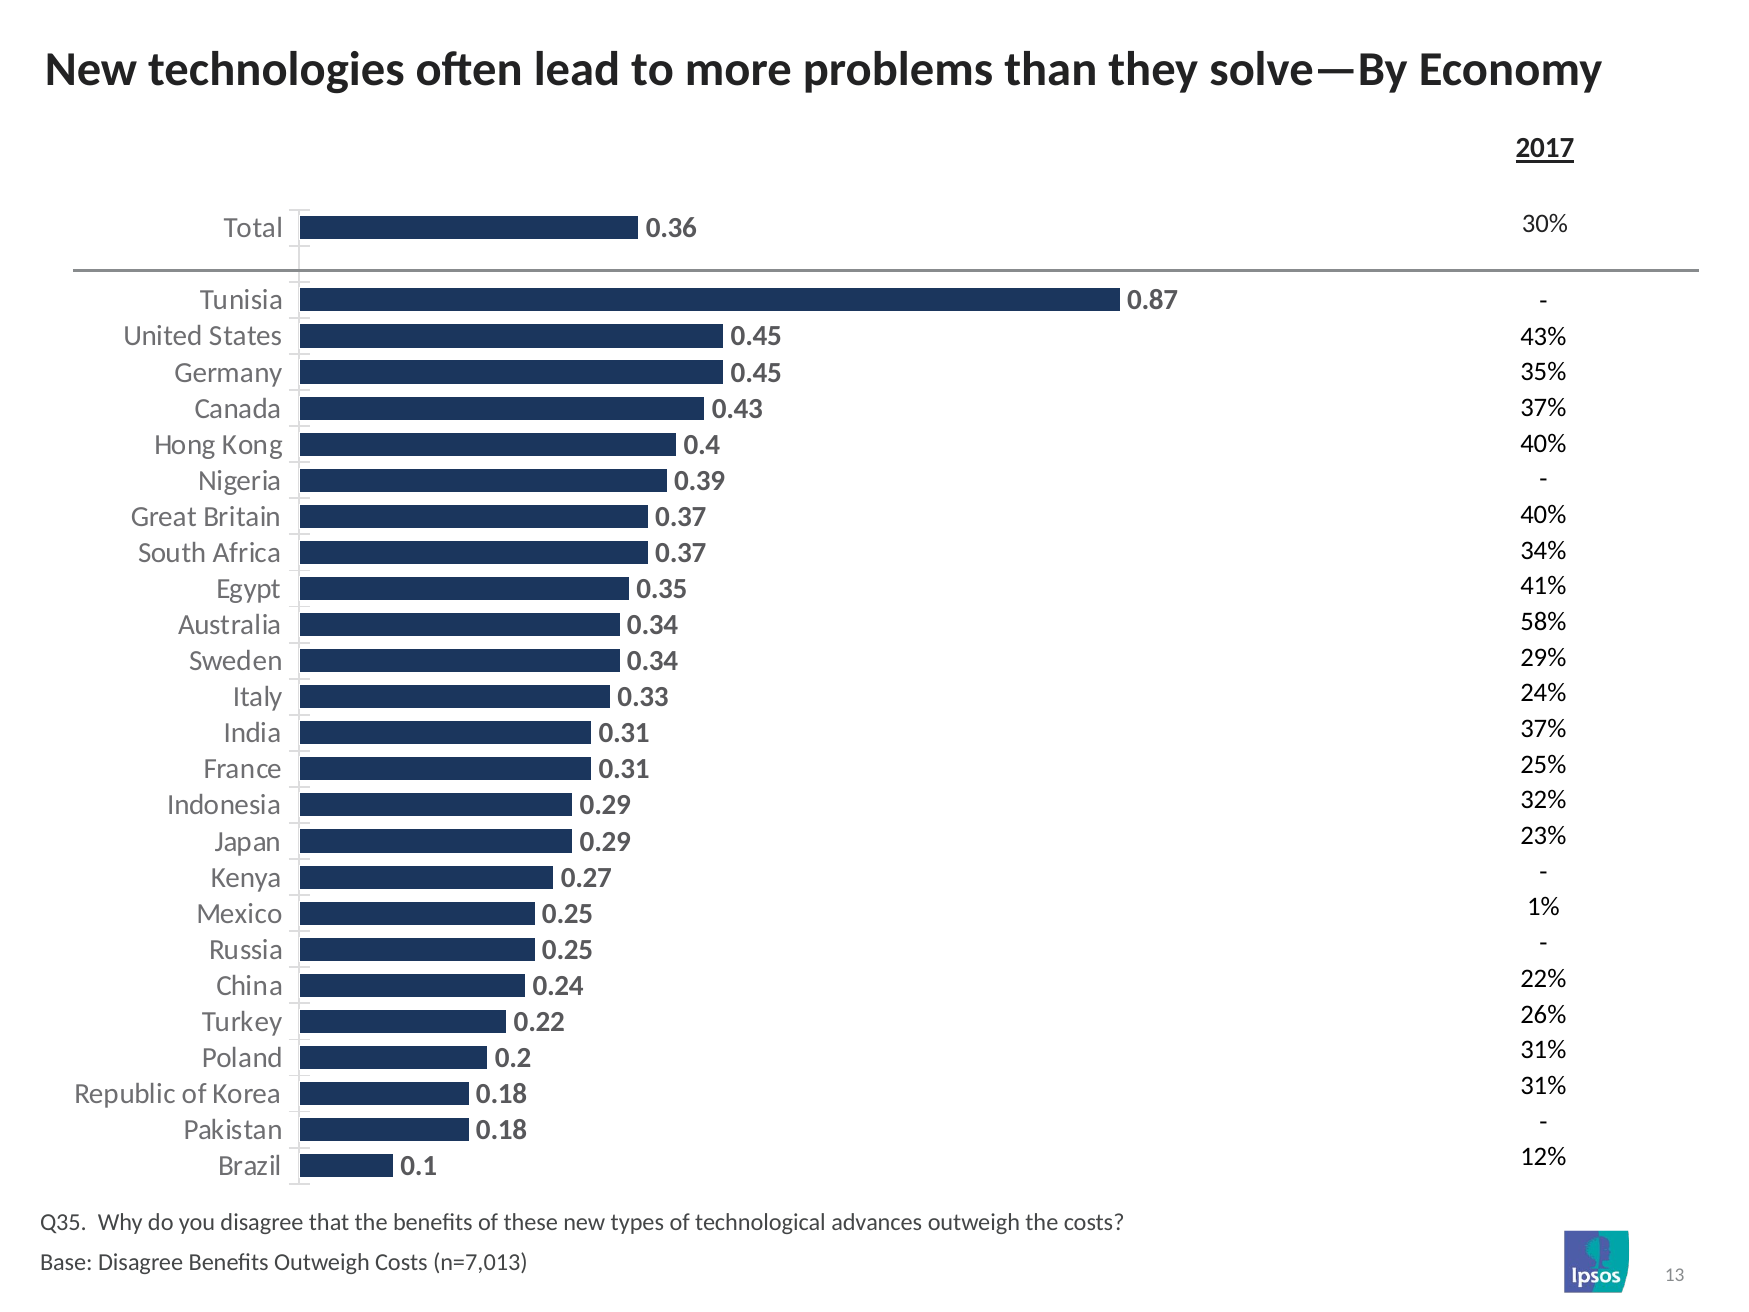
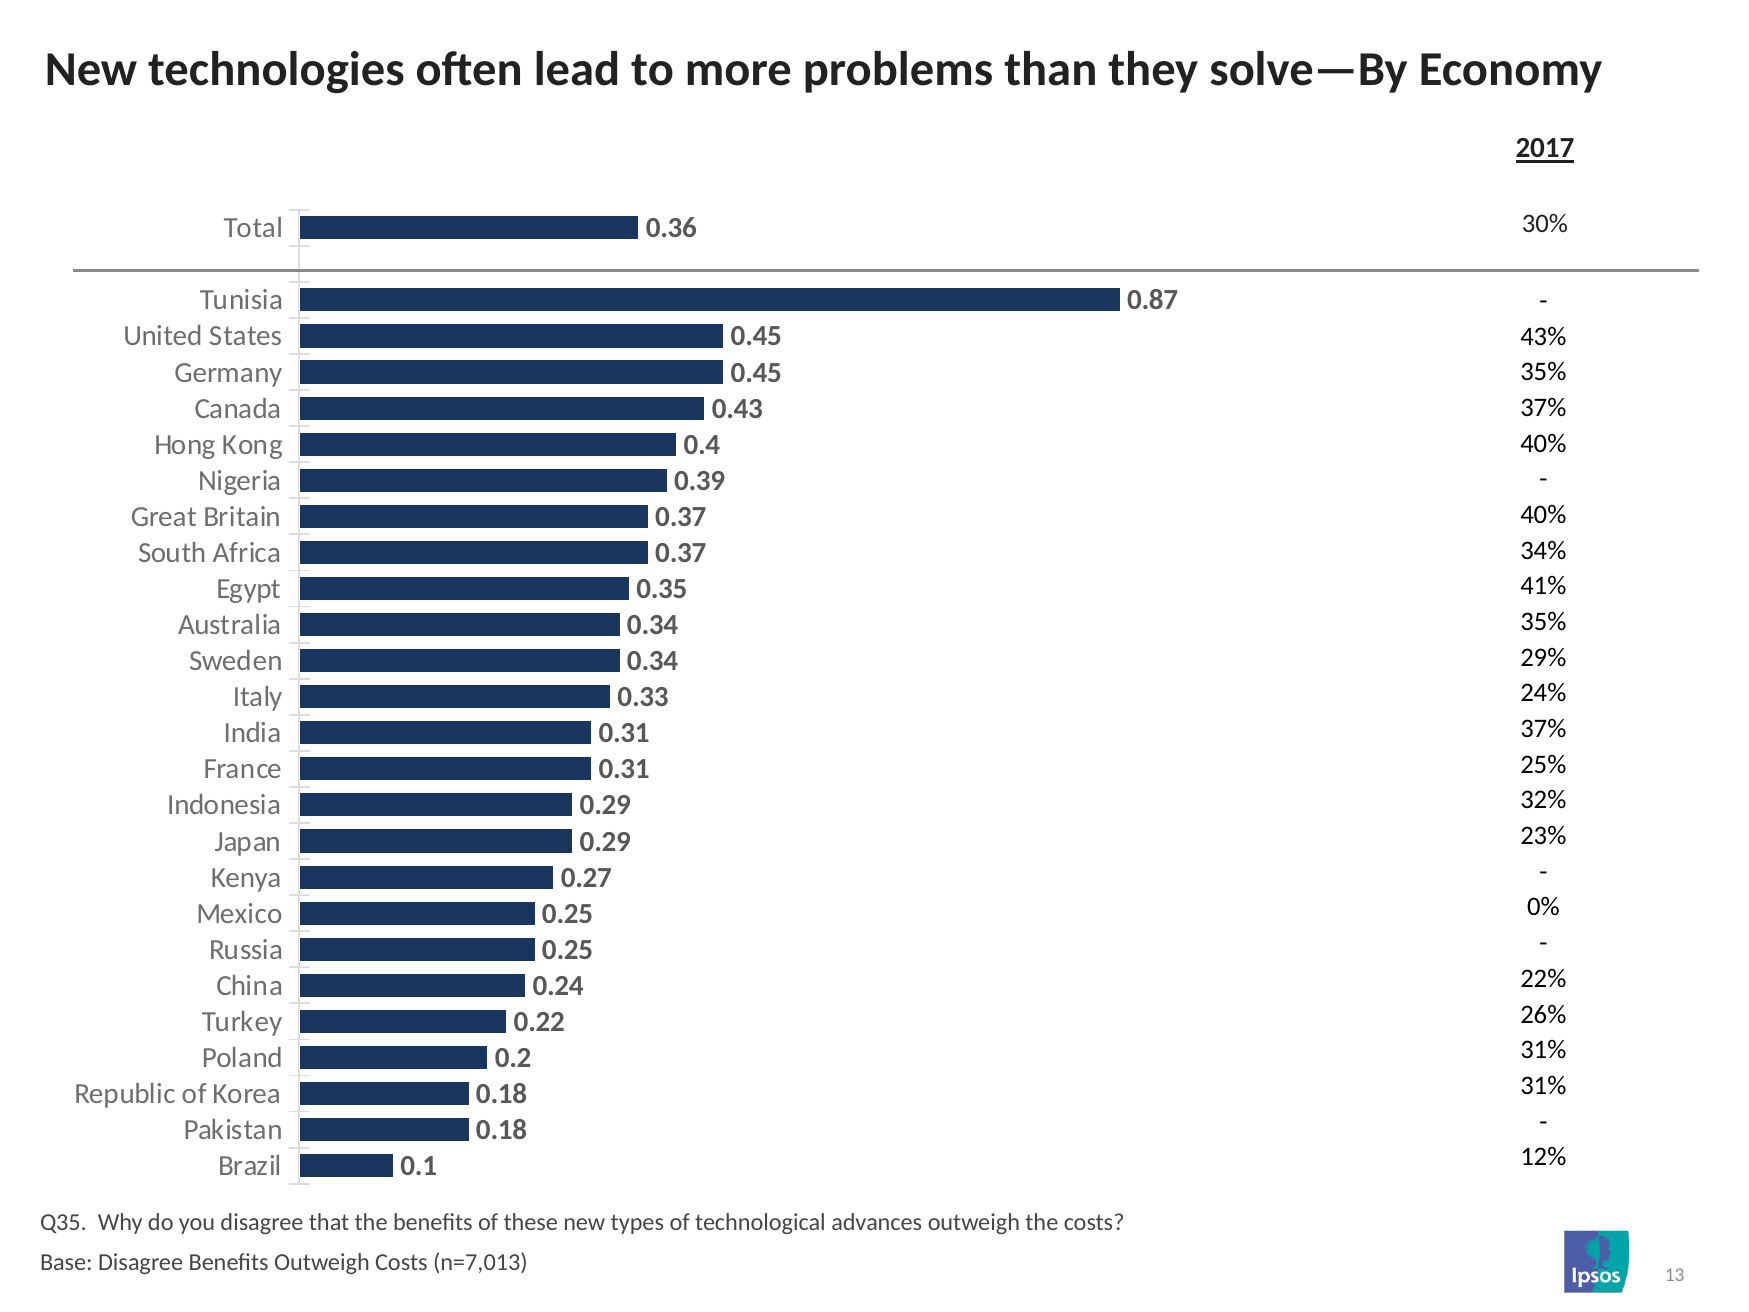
58% at (1543, 622): 58% -> 35%
1%: 1% -> 0%
